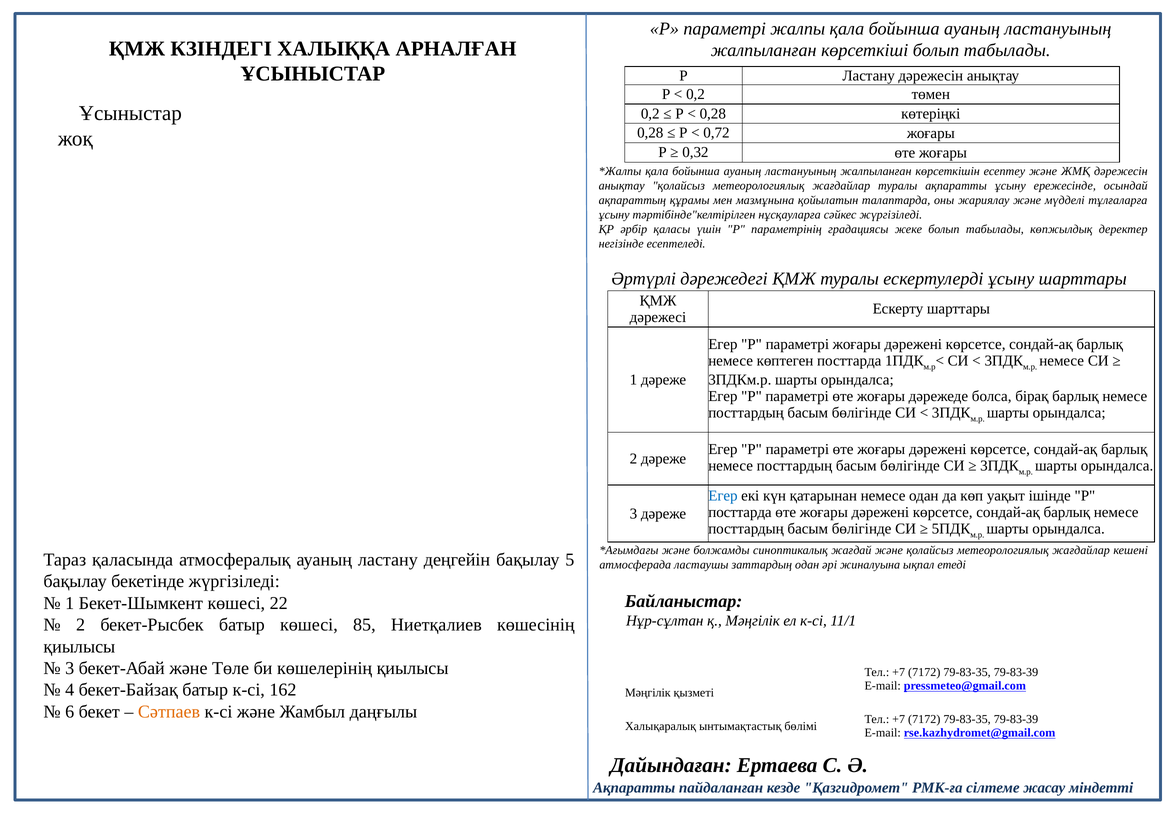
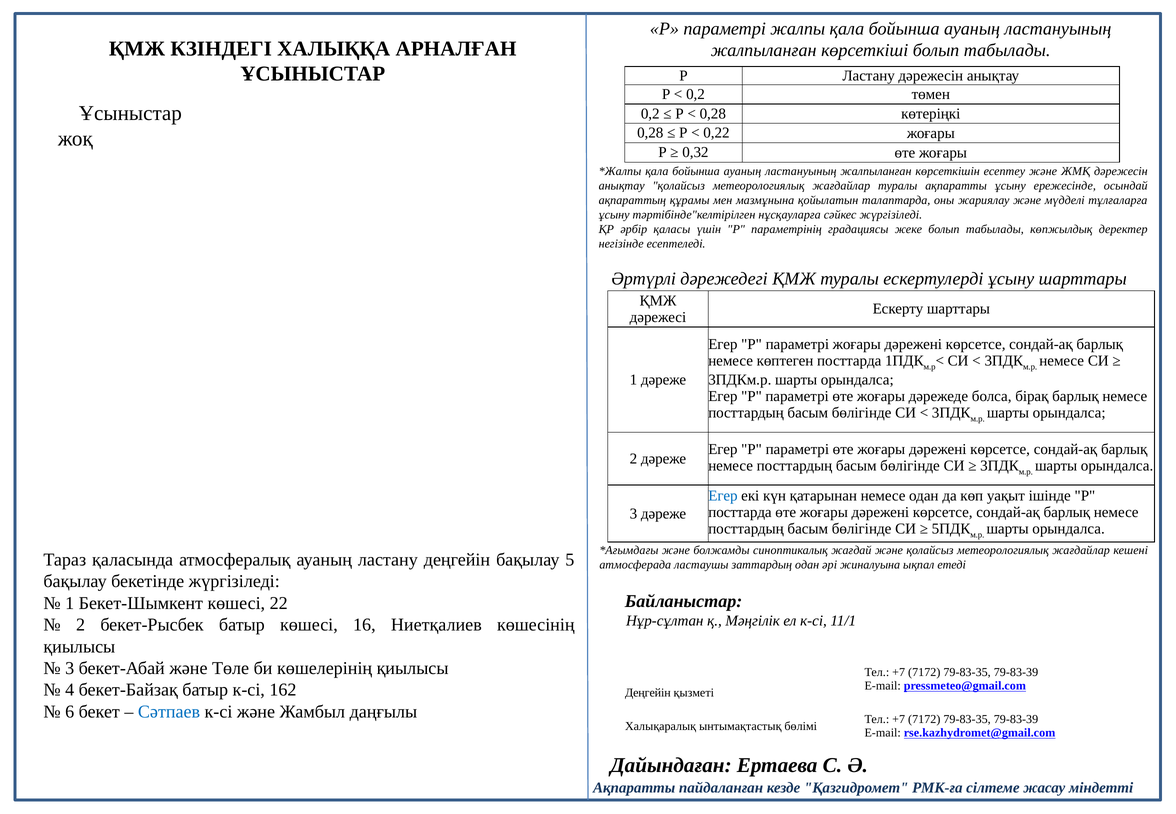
0,72: 0,72 -> 0,22
85: 85 -> 16
Мәңгілік at (648, 693): Мәңгілік -> Деңгейін
Сәтпаев colour: orange -> blue
